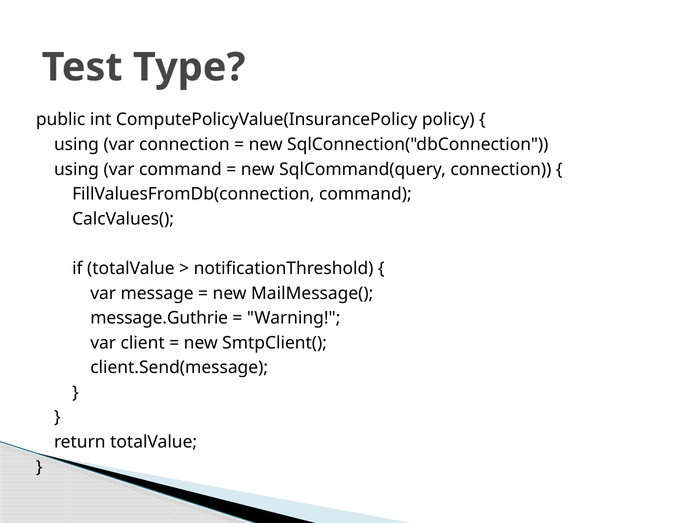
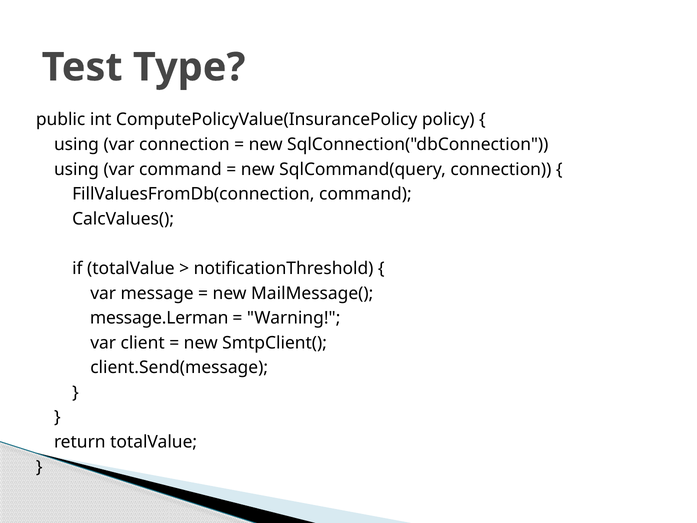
message.Guthrie: message.Guthrie -> message.Lerman
